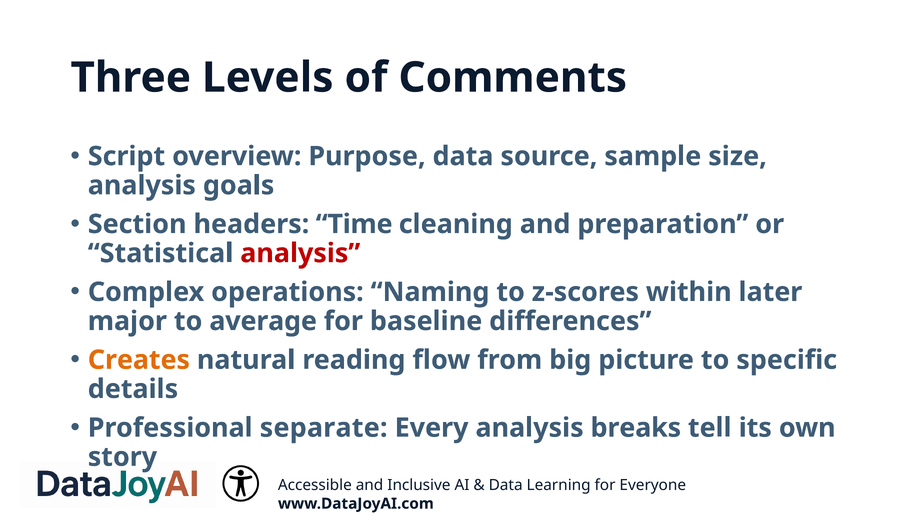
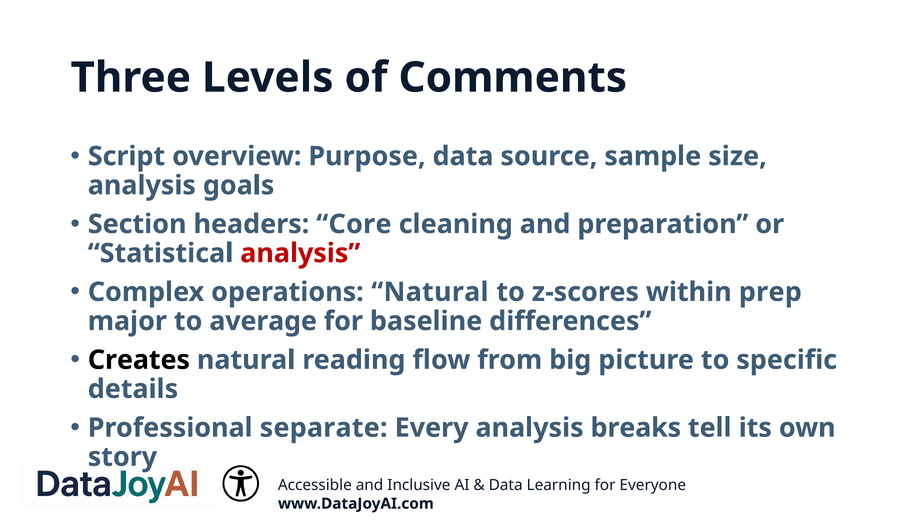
Time: Time -> Core
operations Naming: Naming -> Natural
later: later -> prep
Creates colour: orange -> black
